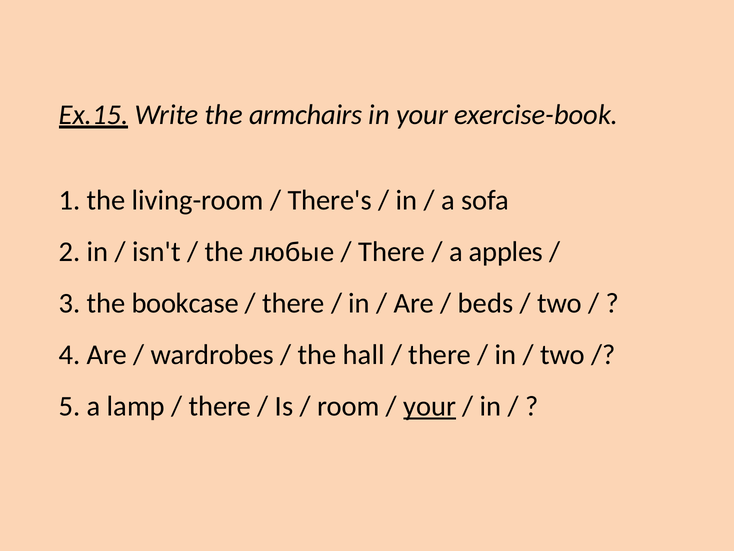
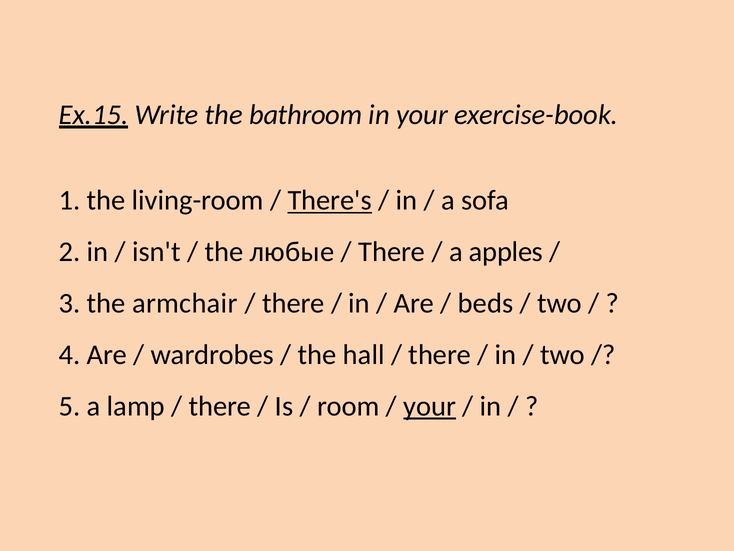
armchairs: armchairs -> bathroom
There's underline: none -> present
bookcase: bookcase -> armchair
